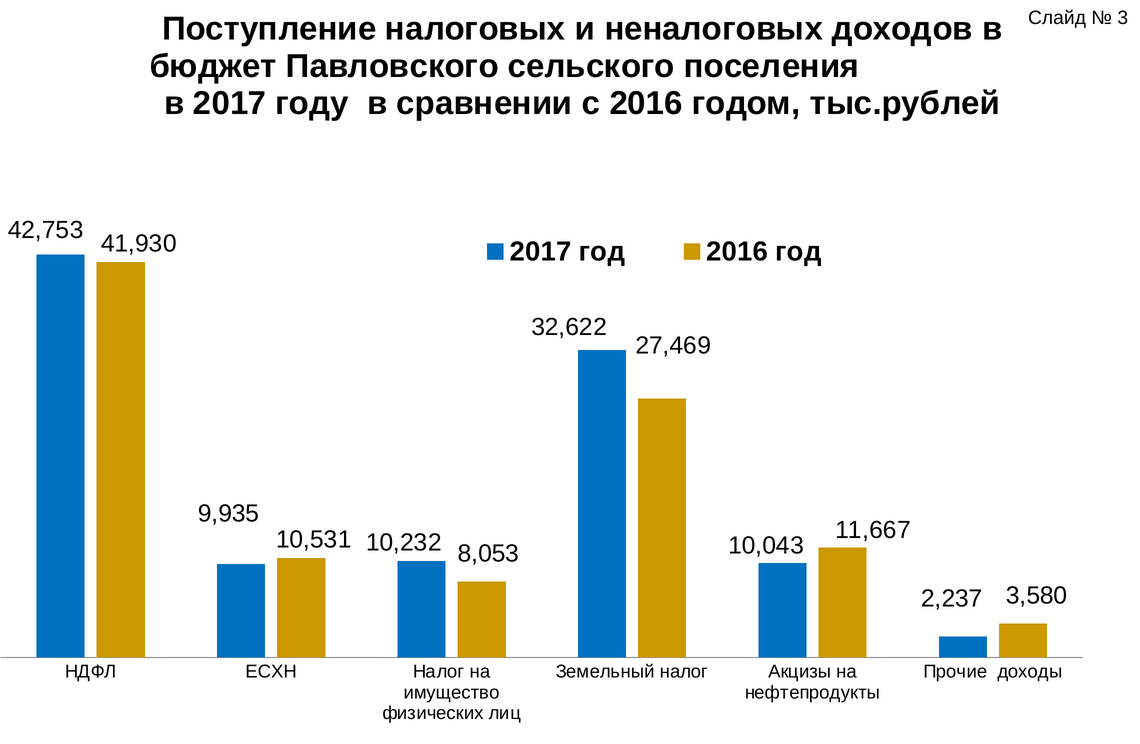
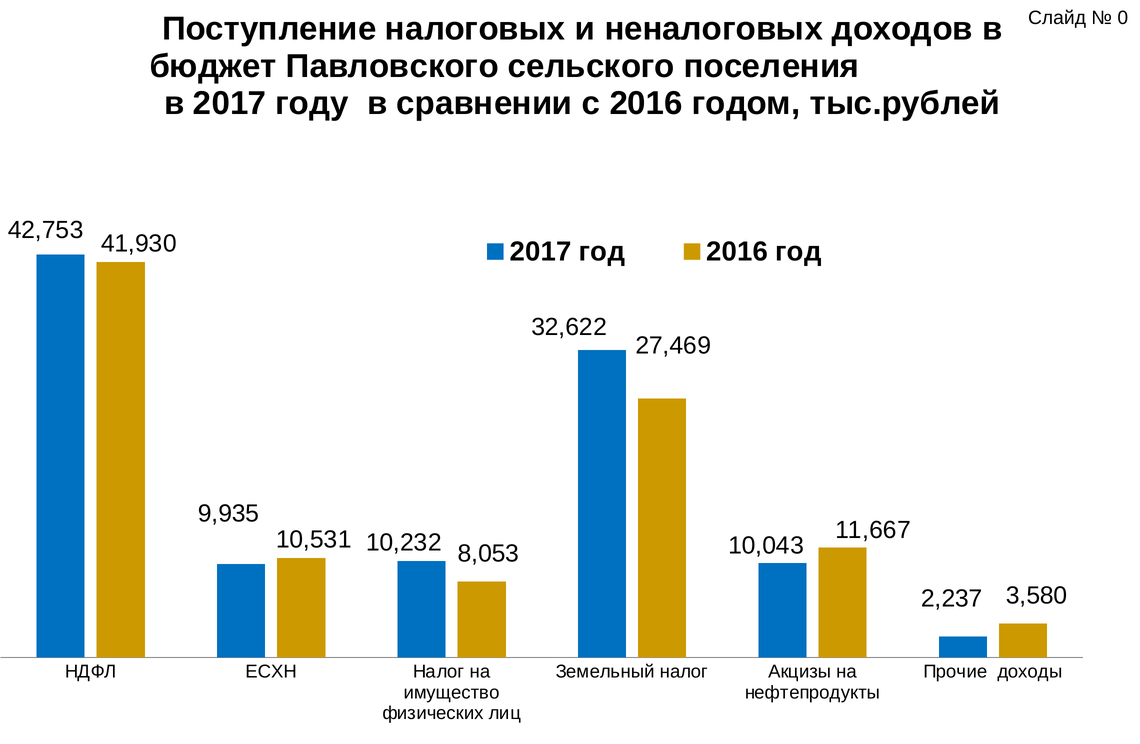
3: 3 -> 0
